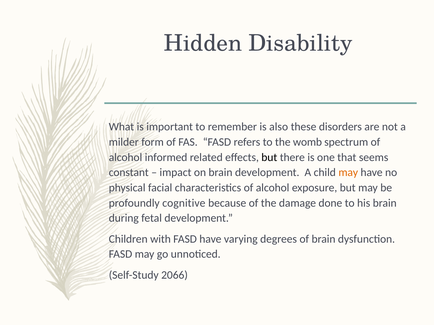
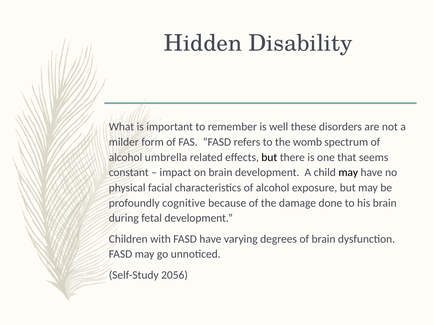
also: also -> well
informed: informed -> umbrella
may at (348, 173) colour: orange -> black
2066: 2066 -> 2056
